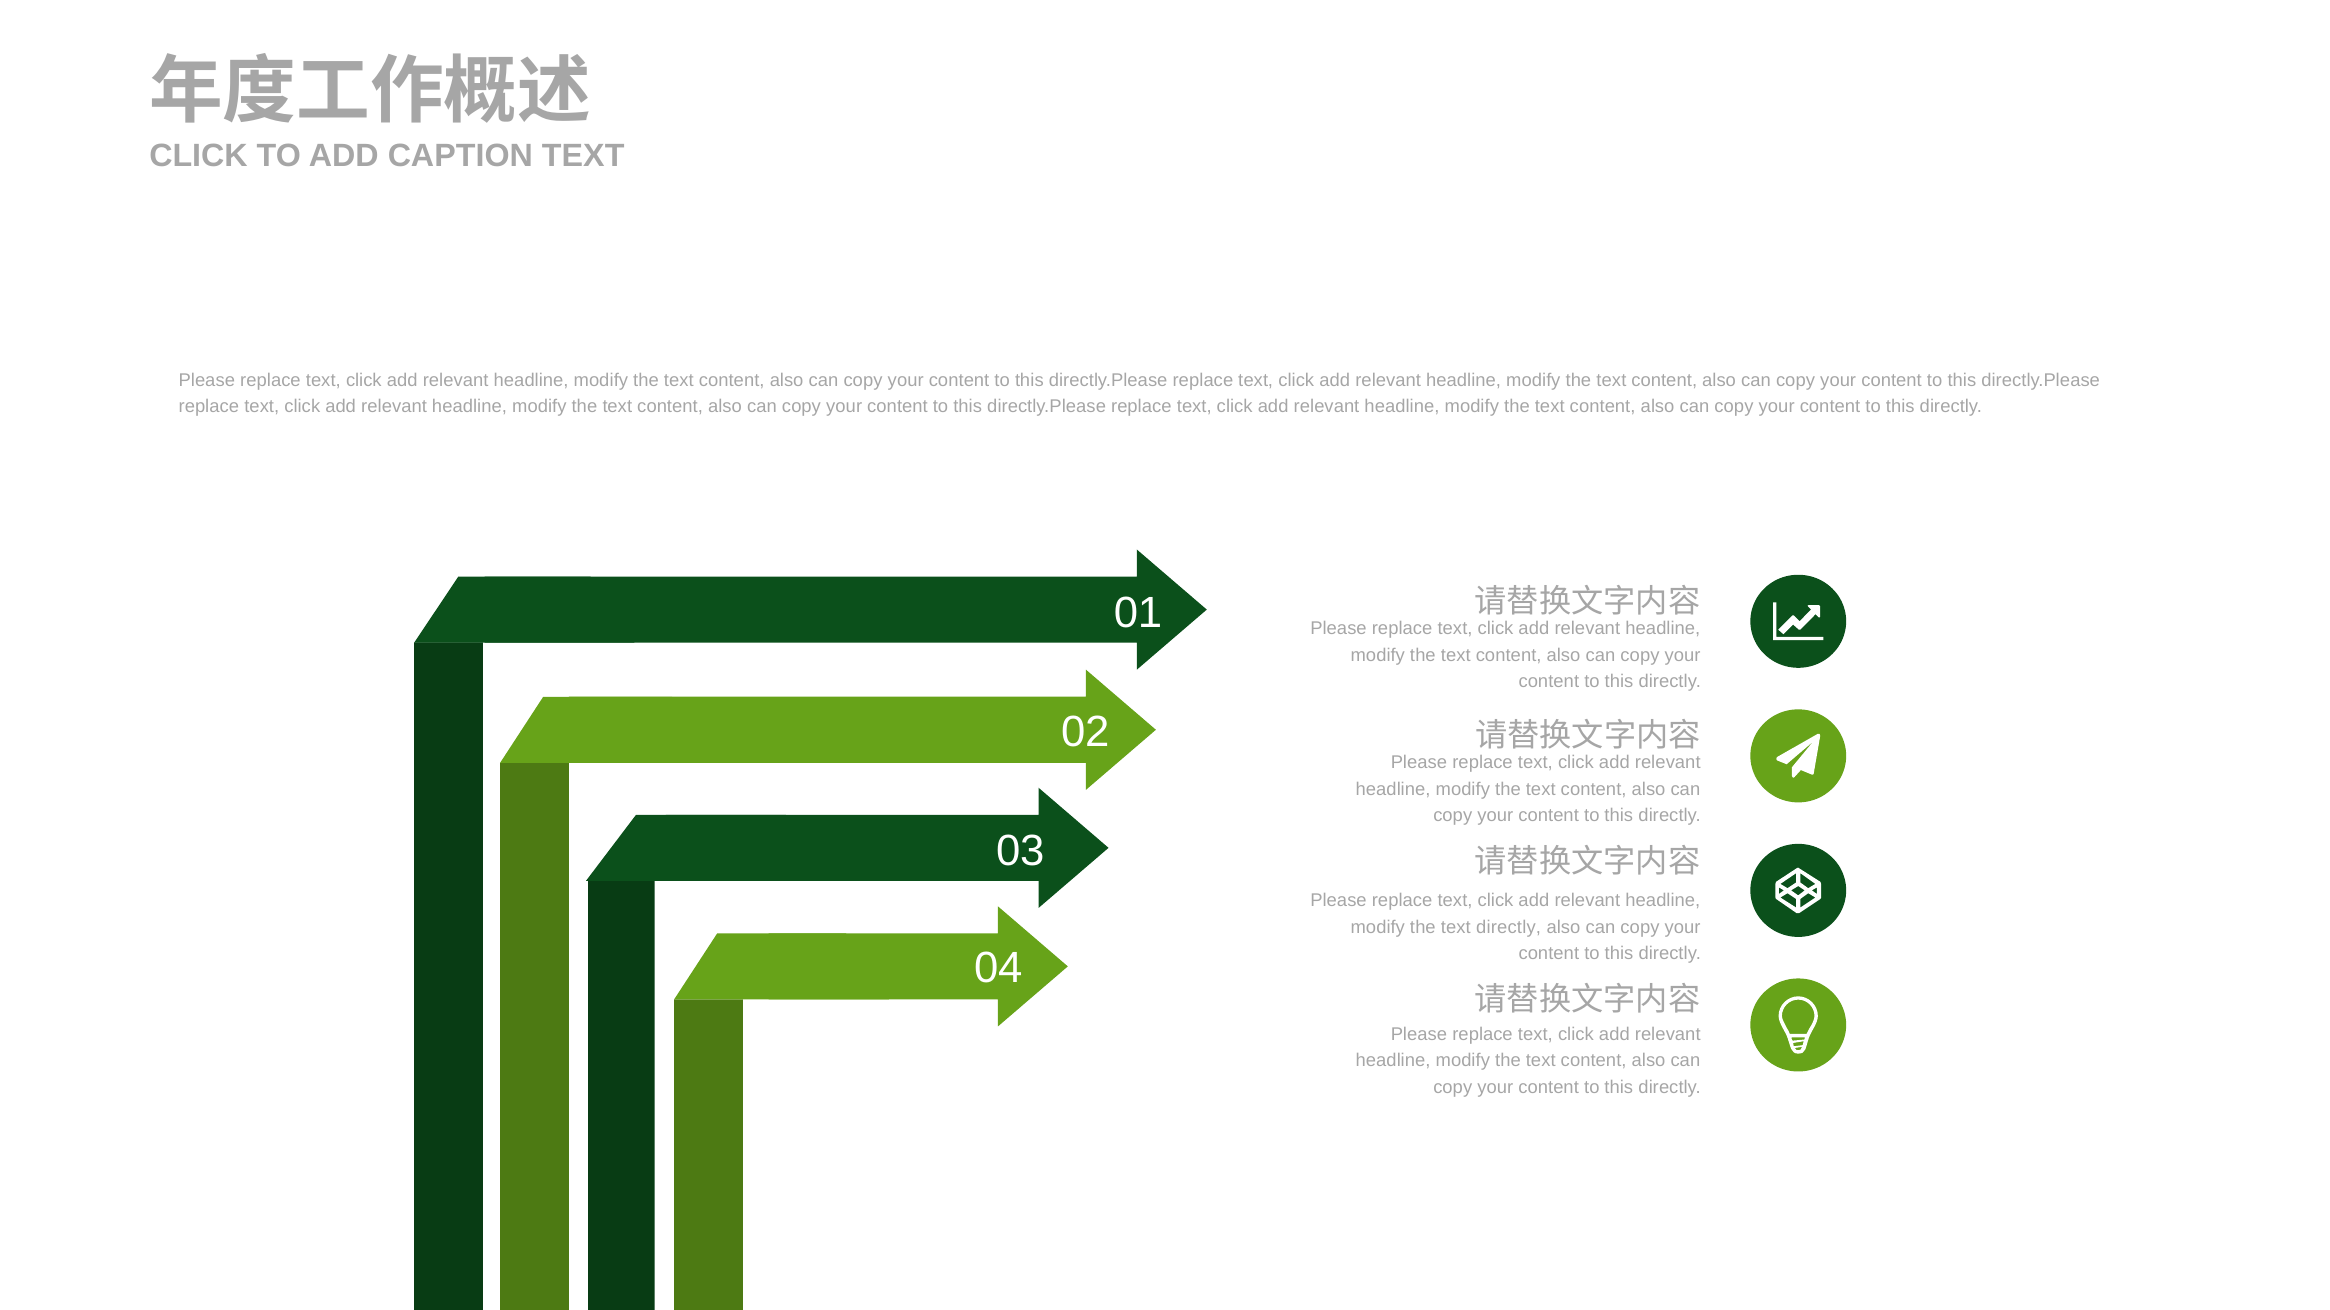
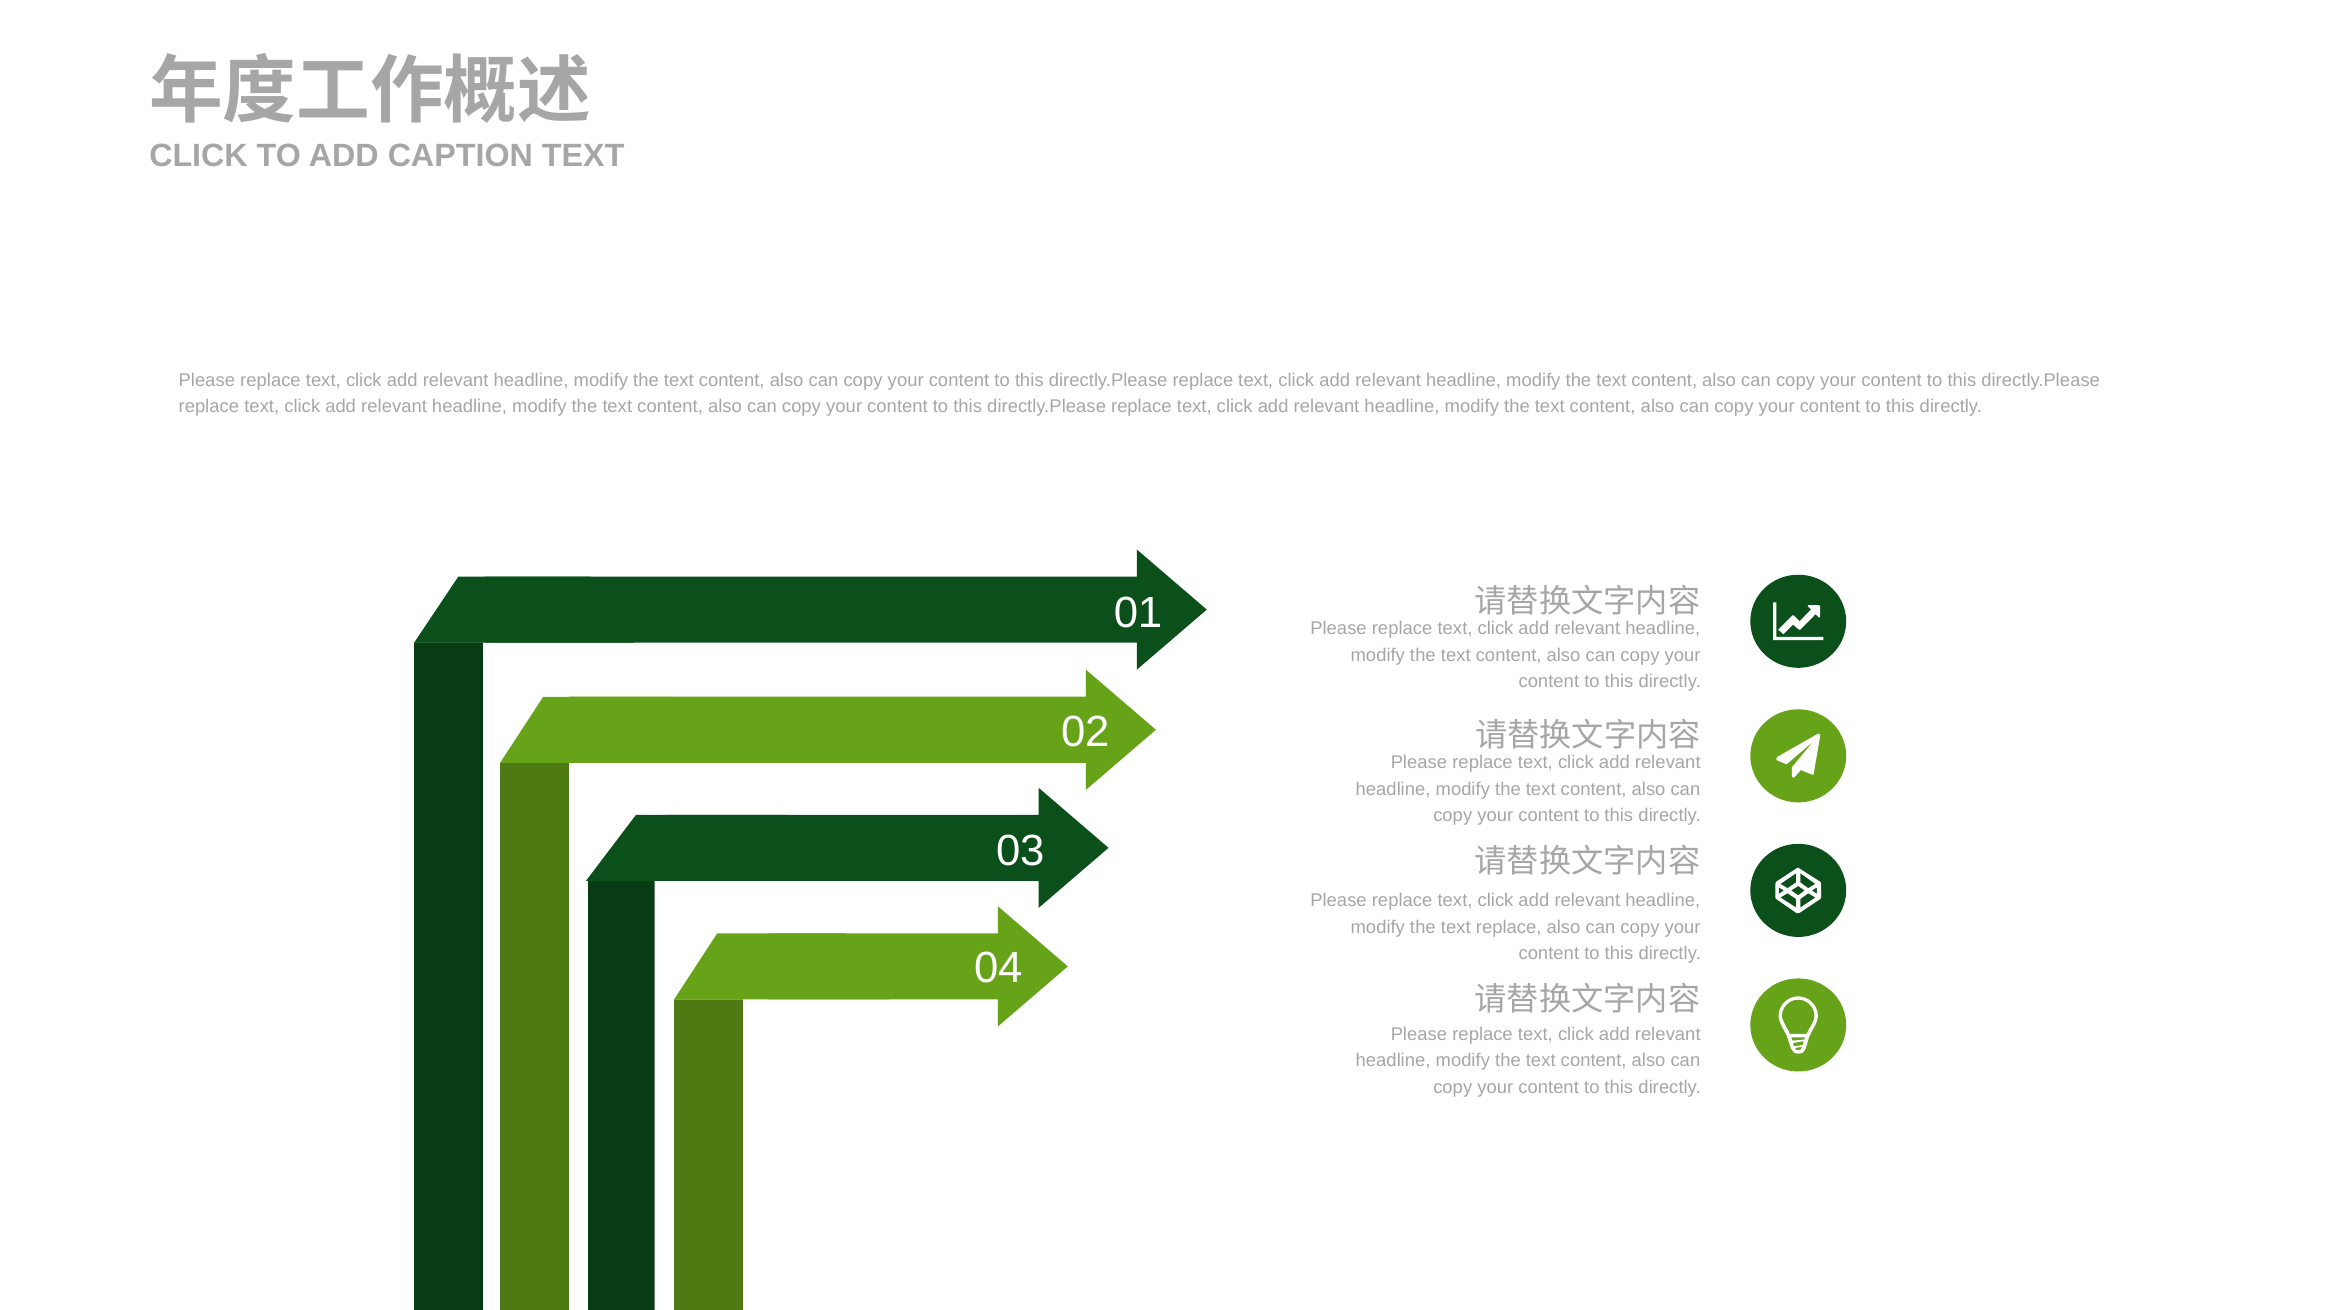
text directly: directly -> replace
